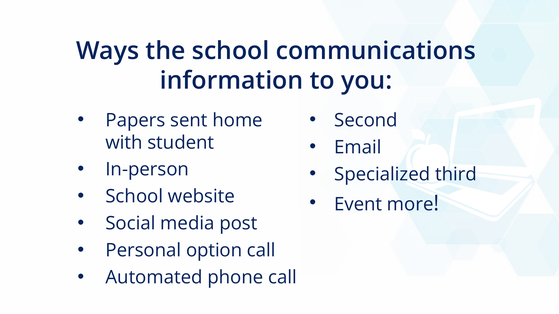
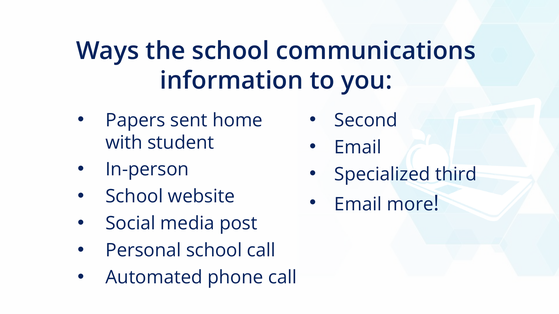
Event at (358, 205): Event -> Email
Personal option: option -> school
